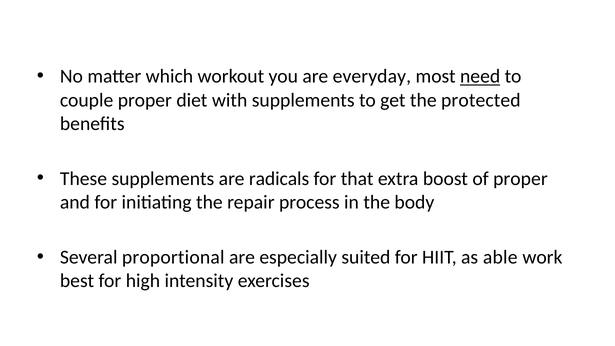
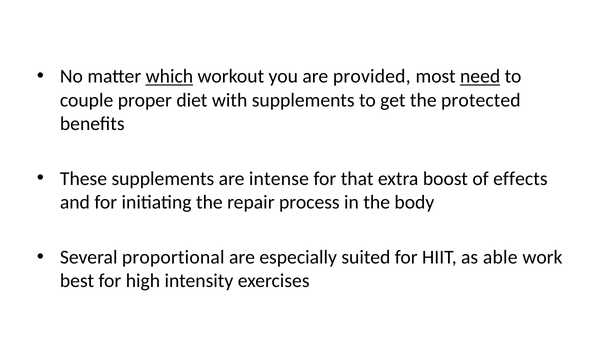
which underline: none -> present
everyday: everyday -> provided
radicals: radicals -> intense
of proper: proper -> effects
